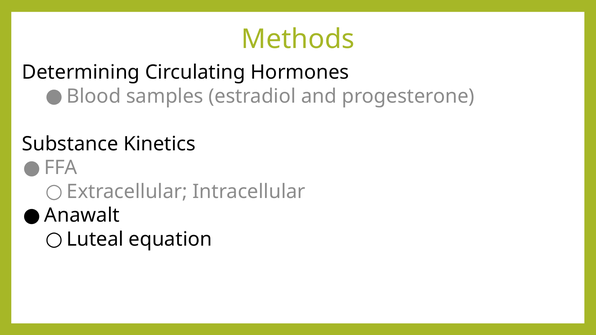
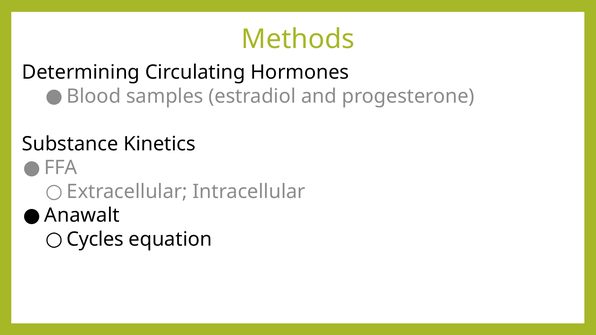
Luteal: Luteal -> Cycles
